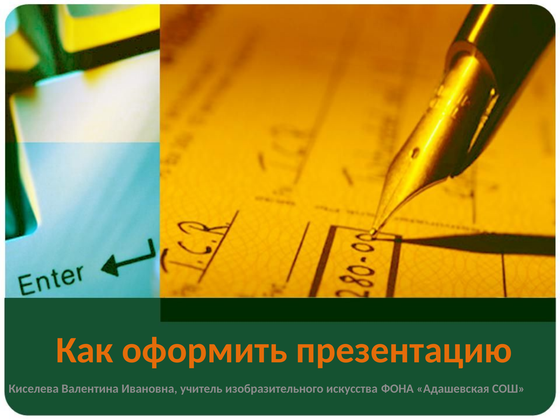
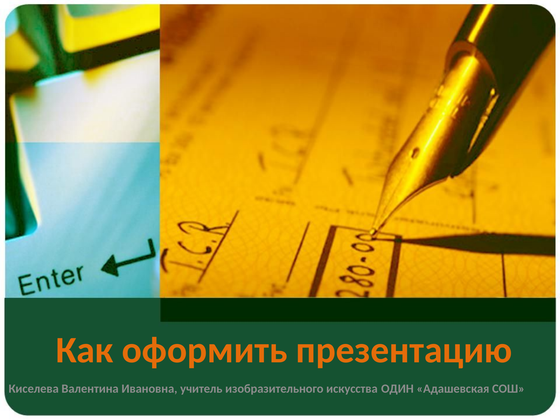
ФОНА: ФОНА -> ОДИН
